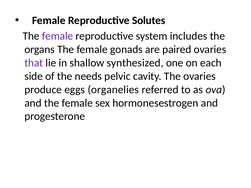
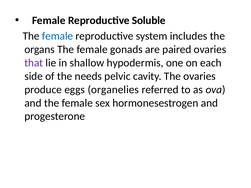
Solutes: Solutes -> Soluble
female at (58, 36) colour: purple -> blue
synthesized: synthesized -> hypodermis
